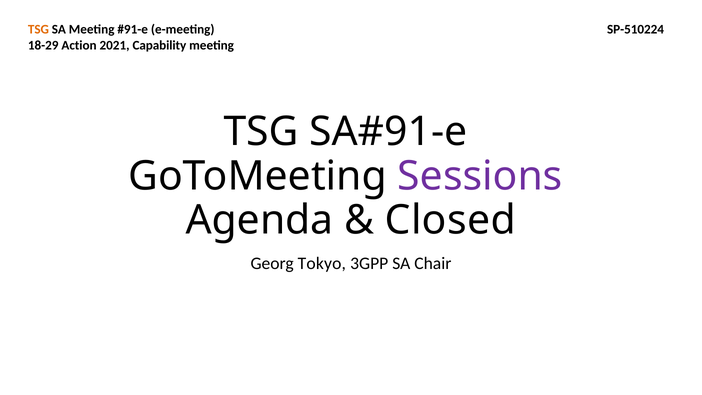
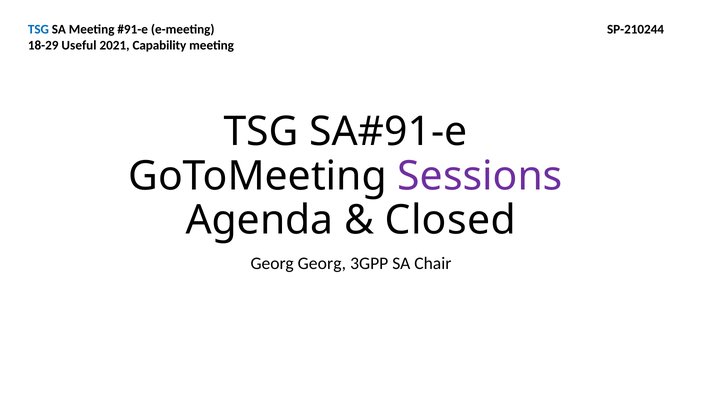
TSG at (38, 30) colour: orange -> blue
SP-510224: SP-510224 -> SP-210244
Action: Action -> Useful
Georg Tokyo: Tokyo -> Georg
